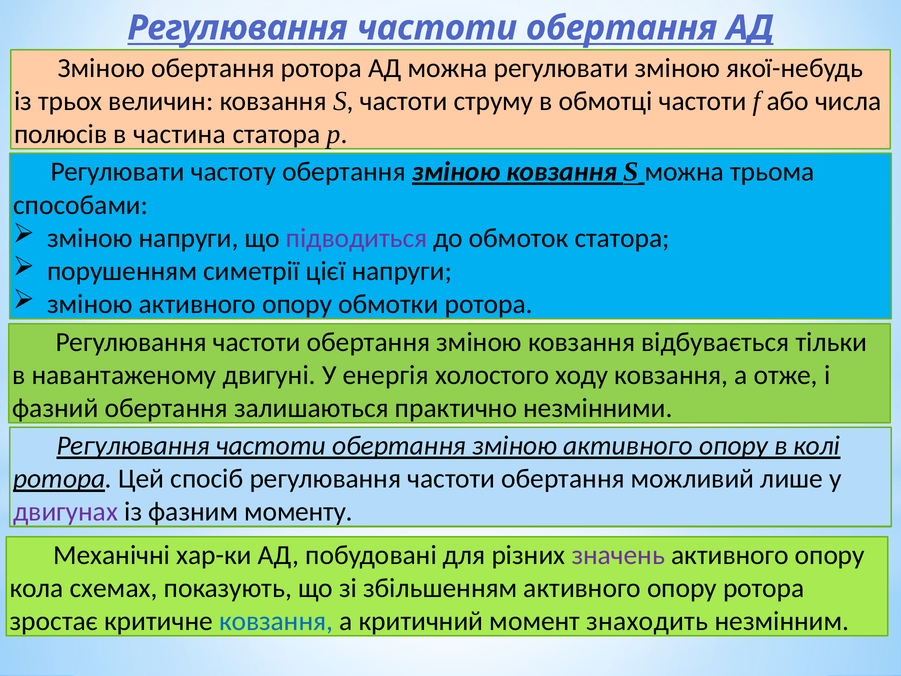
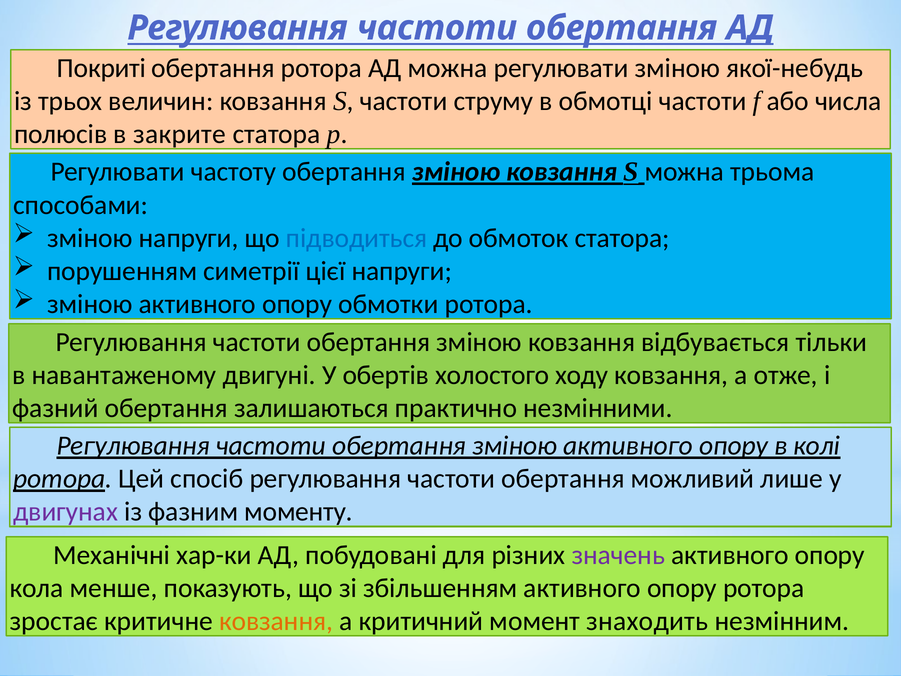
Зміною at (101, 68): Зміною -> Покриті
частина: частина -> закрите
підводиться colour: purple -> blue
енергія: енергія -> обертів
схемах: схемах -> менше
ковзання at (276, 621) colour: blue -> orange
